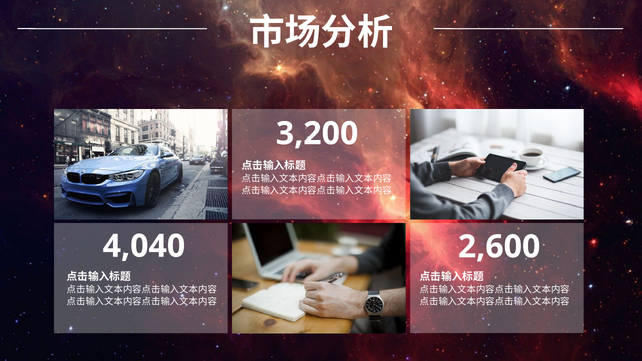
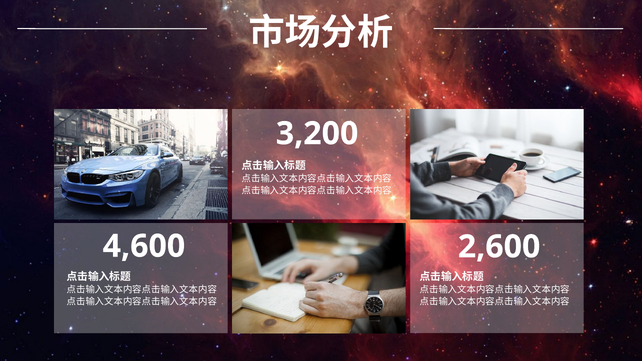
4,040: 4,040 -> 4,600
